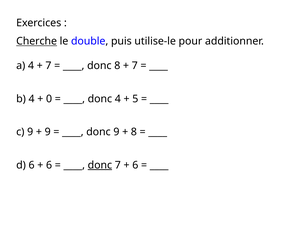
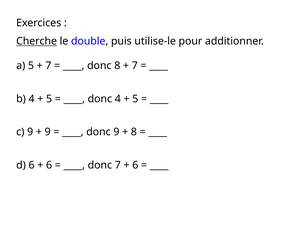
a 4: 4 -> 5
0 at (49, 99): 0 -> 5
donc at (100, 165) underline: present -> none
